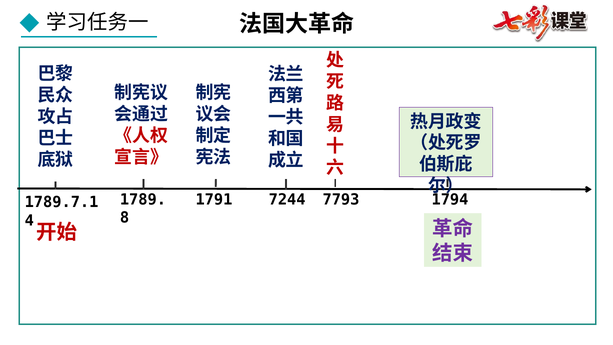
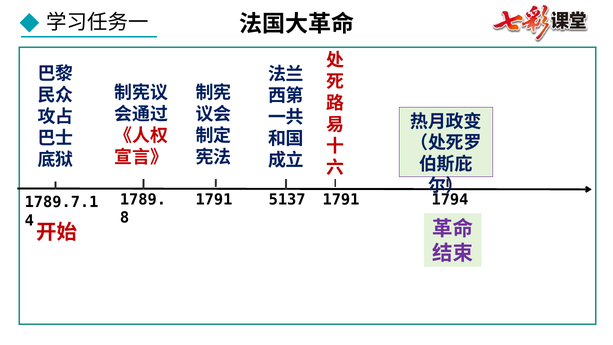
7244: 7244 -> 5137
1791 7793: 7793 -> 1791
